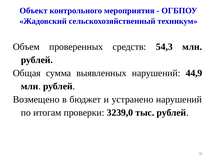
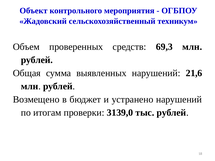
54,3: 54,3 -> 69,3
44,9: 44,9 -> 21,6
3239,0: 3239,0 -> 3139,0
